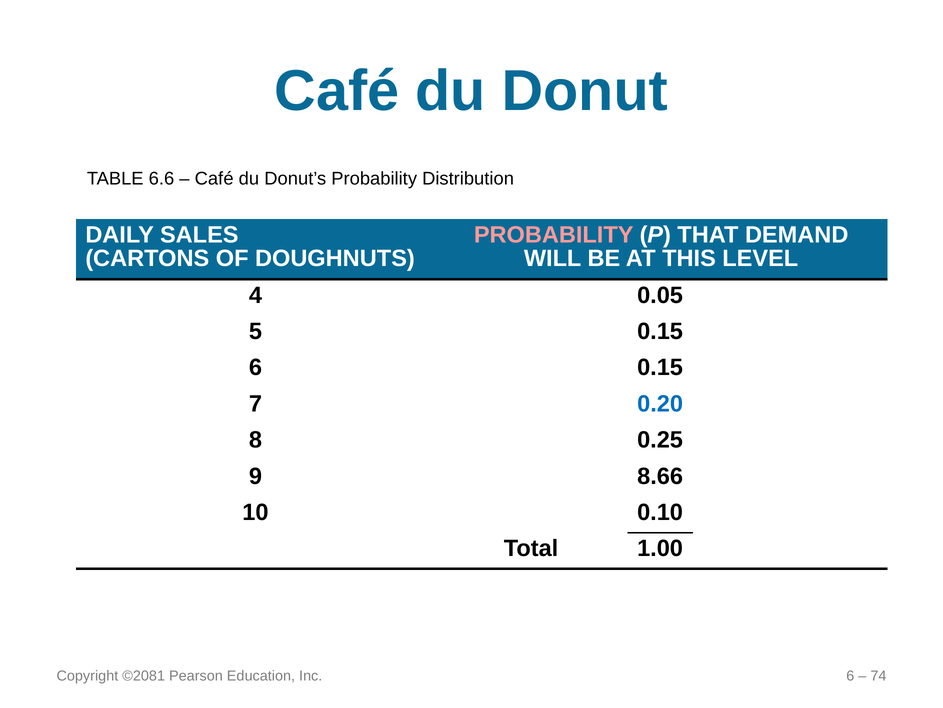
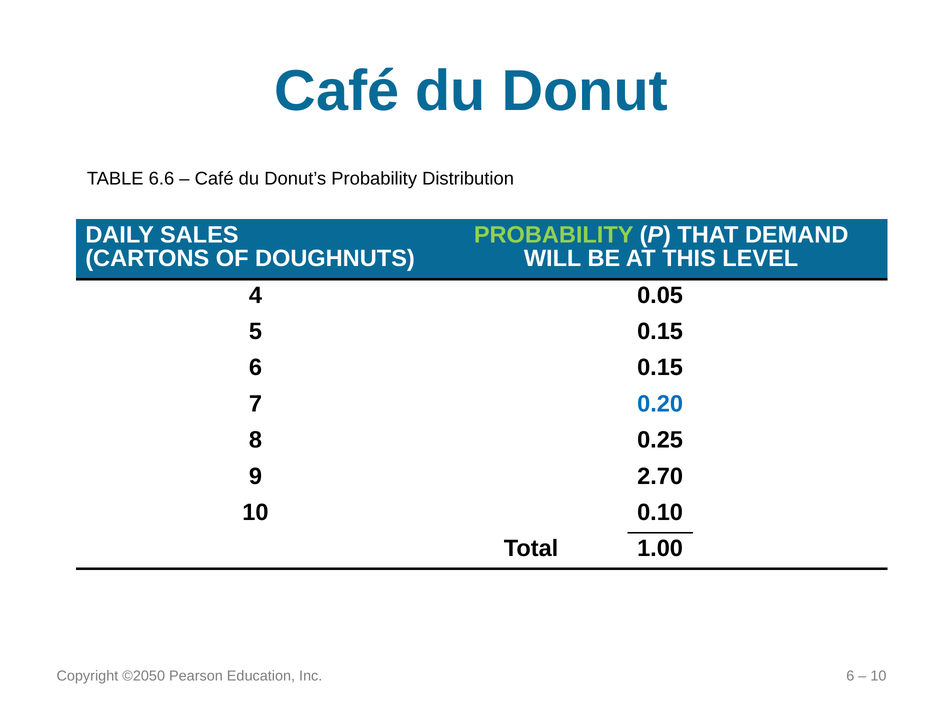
PROBABILITY at (554, 235) colour: pink -> light green
8.66: 8.66 -> 2.70
©2081: ©2081 -> ©2050
74 at (878, 675): 74 -> 10
